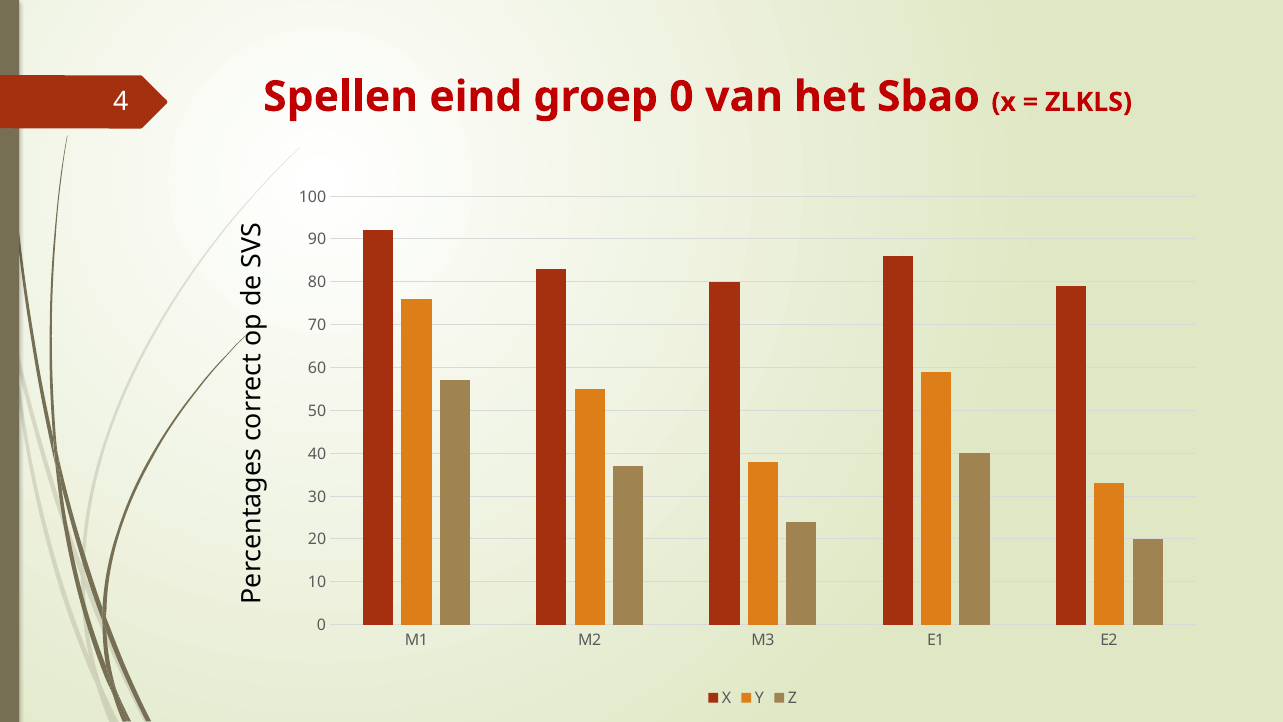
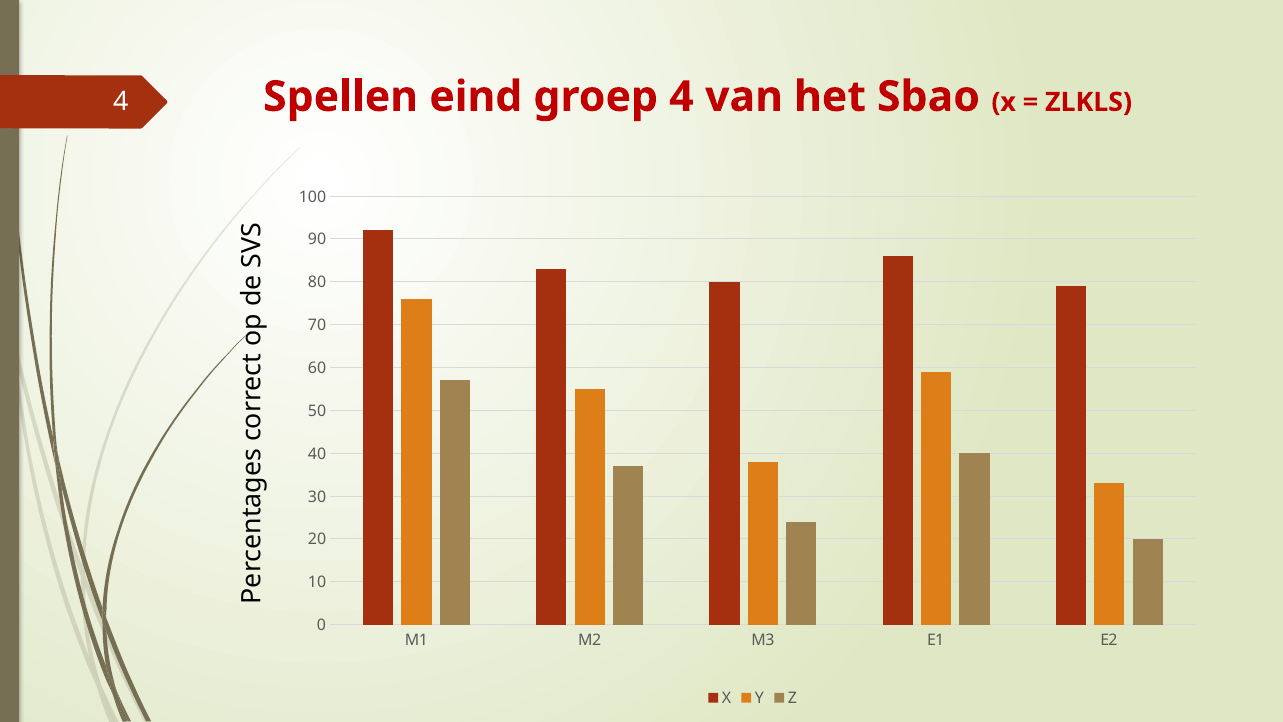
groep 0: 0 -> 4
